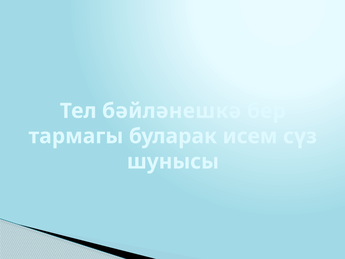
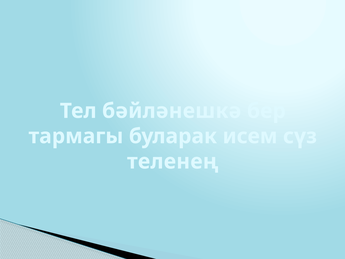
шунысы: шунысы -> теленең
